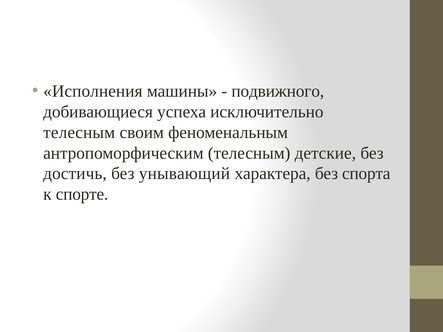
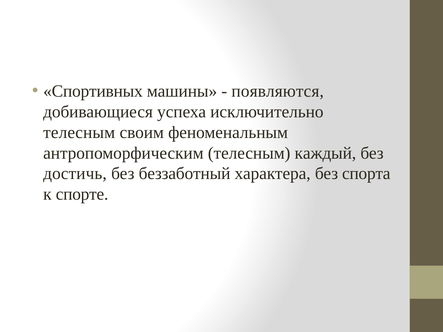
Исполнения: Исполнения -> Спортивных
подвижного: подвижного -> появляются
детские: детские -> каждый
унывающий: унывающий -> беззаботный
